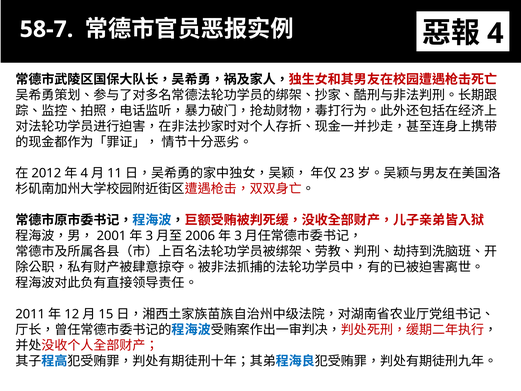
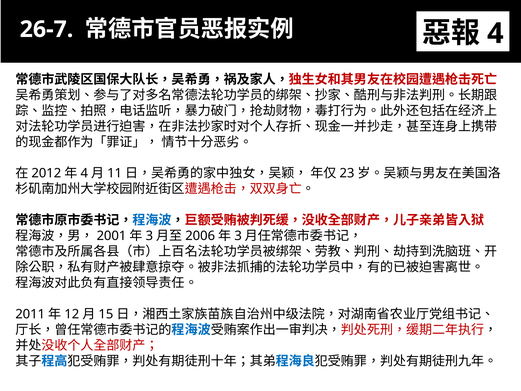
58-7: 58-7 -> 26-7
